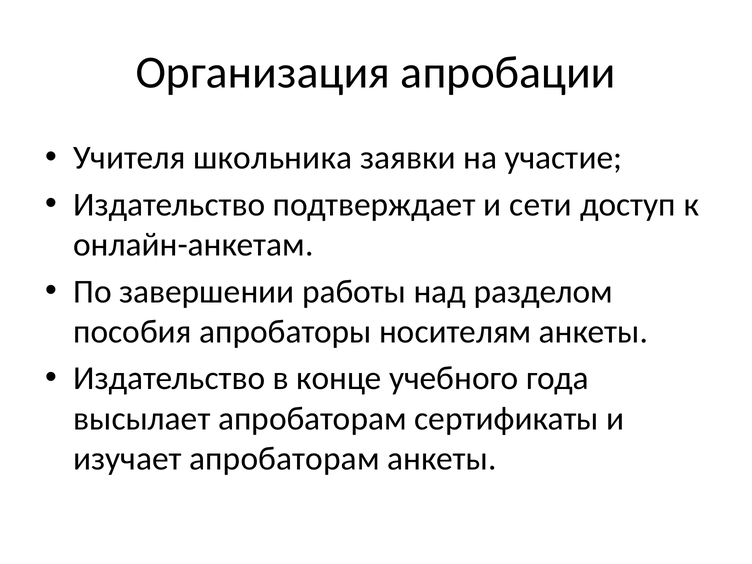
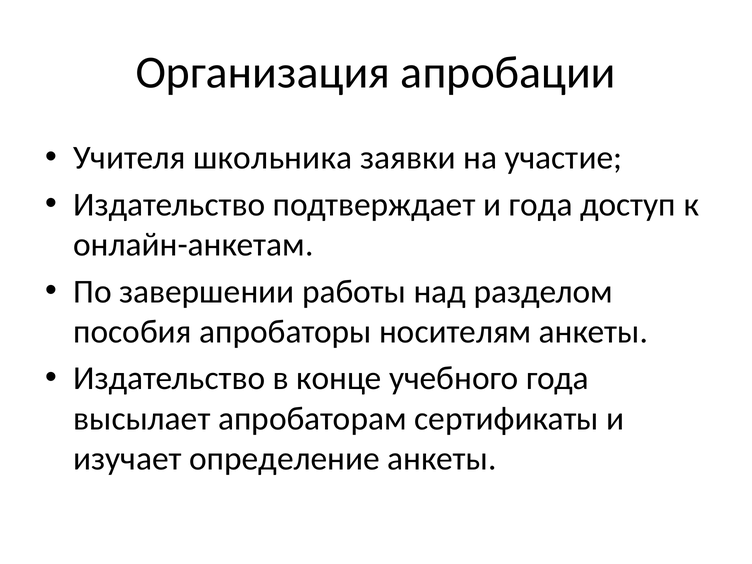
и сети: сети -> года
изучает апробаторам: апробаторам -> определение
